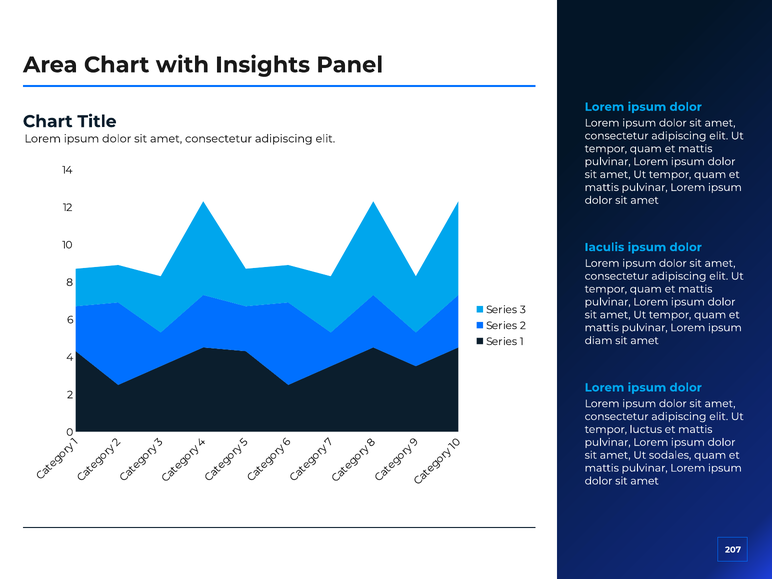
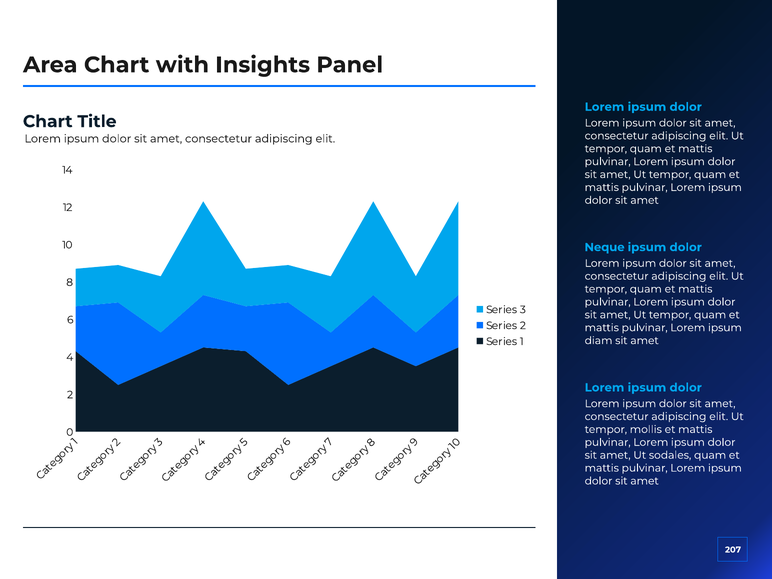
Iaculis: Iaculis -> Neque
luctus: luctus -> mollis
